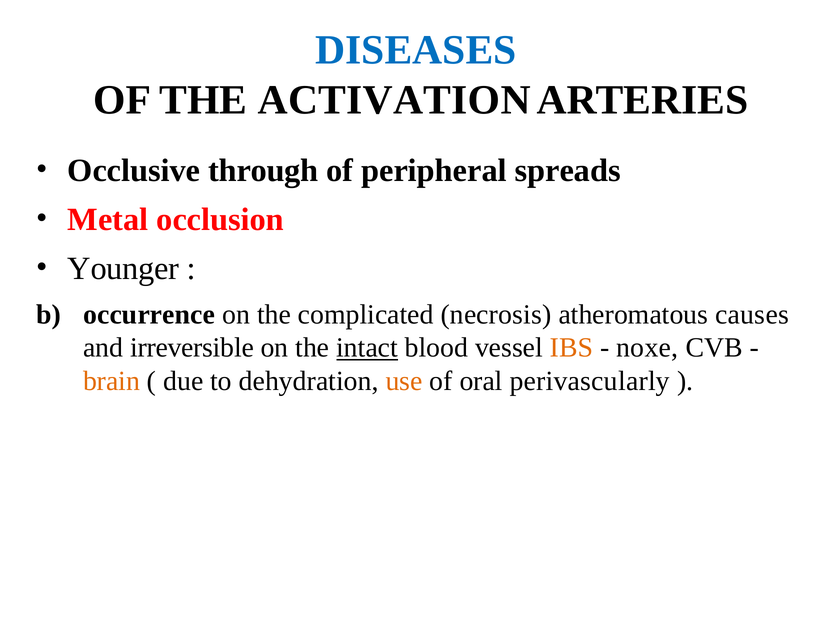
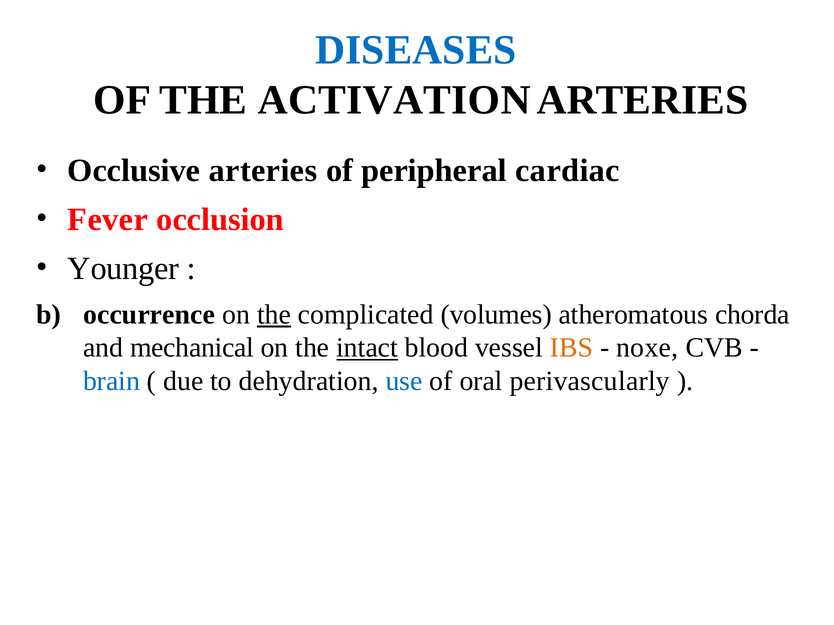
Occlusive through: through -> arteries
spreads: spreads -> cardiac
Metal: Metal -> Fever
the at (274, 315) underline: none -> present
necrosis: necrosis -> volumes
causes: causes -> chorda
irreversible: irreversible -> mechanical
brain colour: orange -> blue
use colour: orange -> blue
